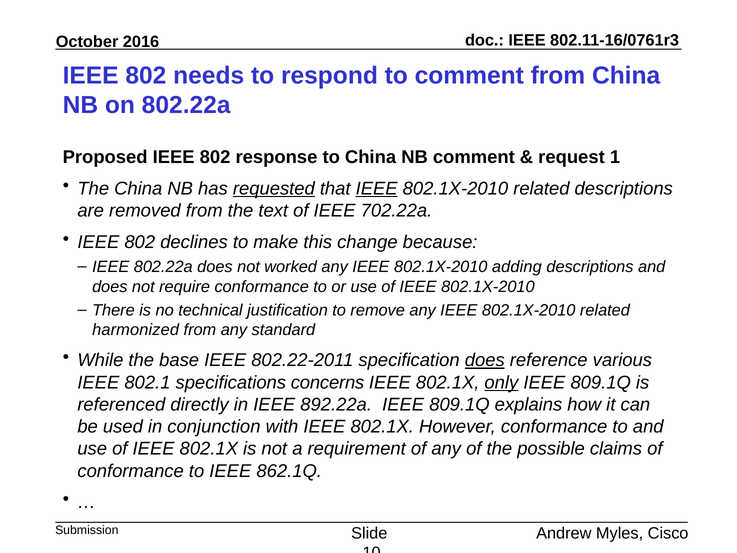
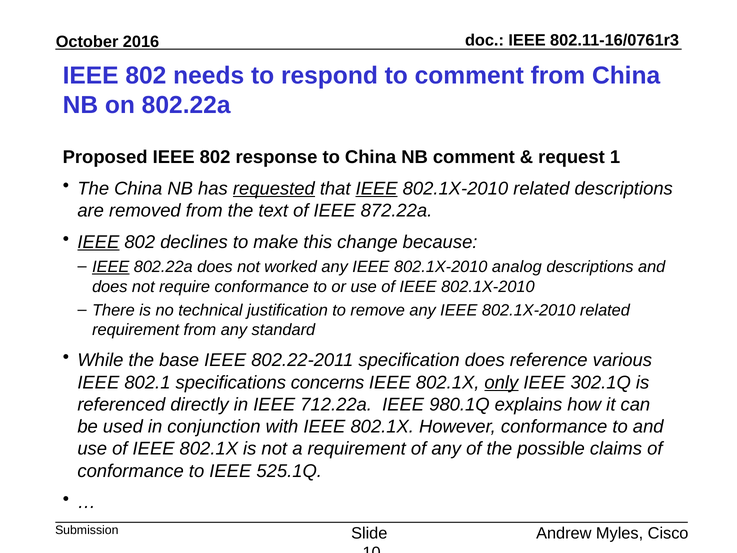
702.22a: 702.22a -> 872.22a
IEEE at (98, 242) underline: none -> present
IEEE at (111, 267) underline: none -> present
adding: adding -> analog
harmonized at (136, 330): harmonized -> requirement
does at (485, 360) underline: present -> none
809.1Q at (601, 382): 809.1Q -> 302.1Q
892.22a: 892.22a -> 712.22a
809.1Q at (459, 404): 809.1Q -> 980.1Q
862.1Q: 862.1Q -> 525.1Q
